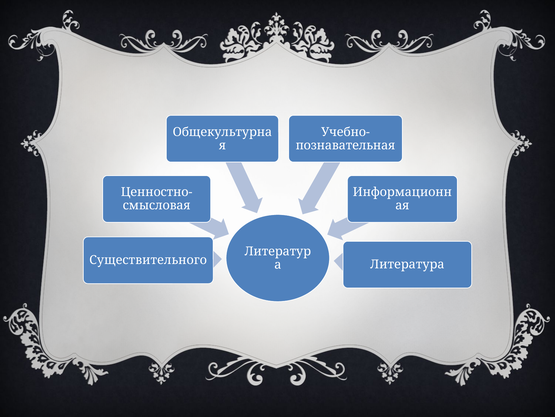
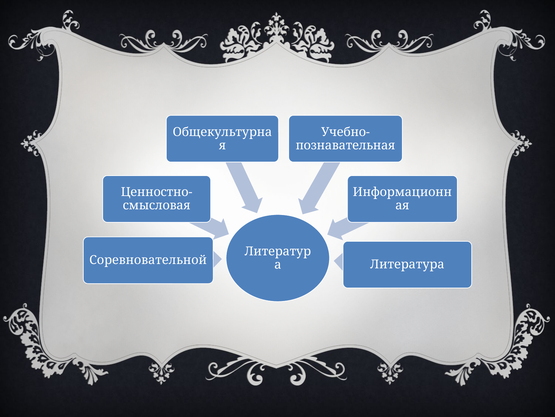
Существительного: Существительного -> Соревновательной
